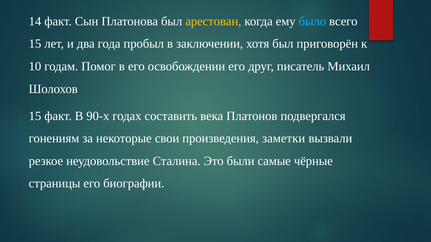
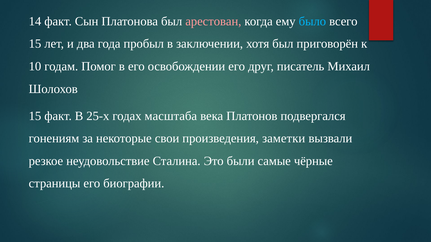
арестован colour: yellow -> pink
90-х: 90-х -> 25-х
составить: составить -> масштаба
